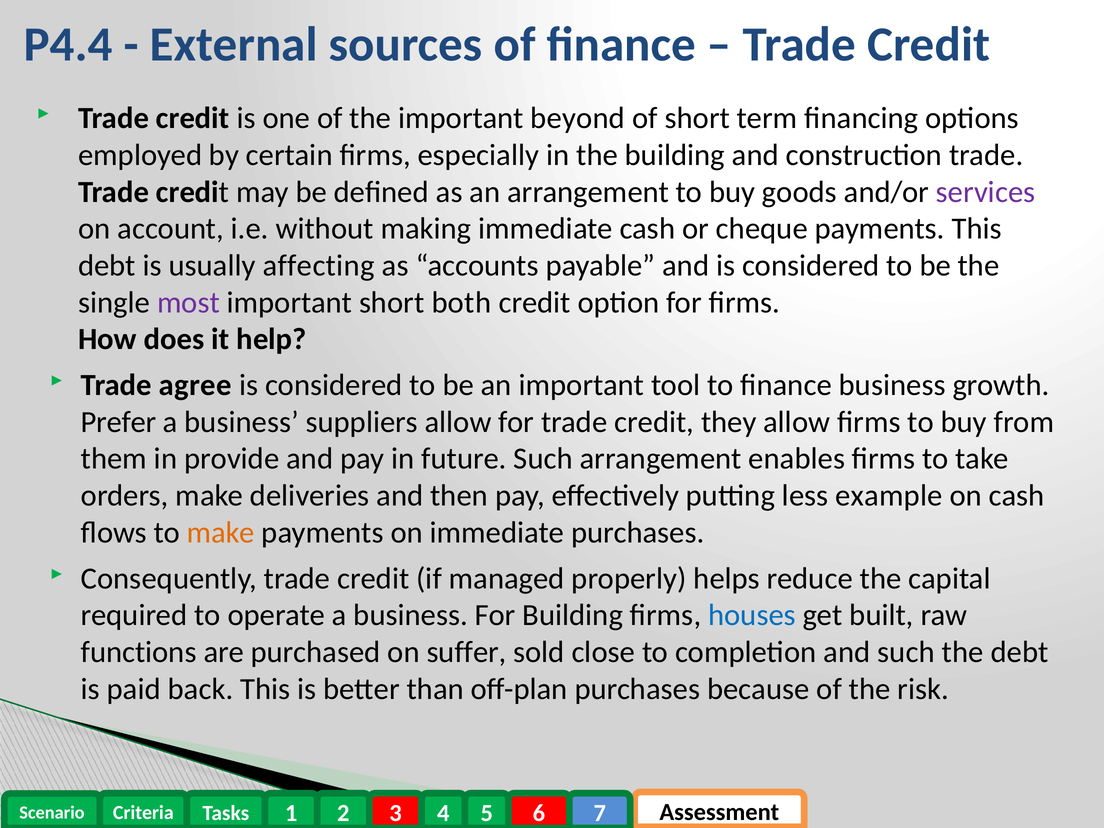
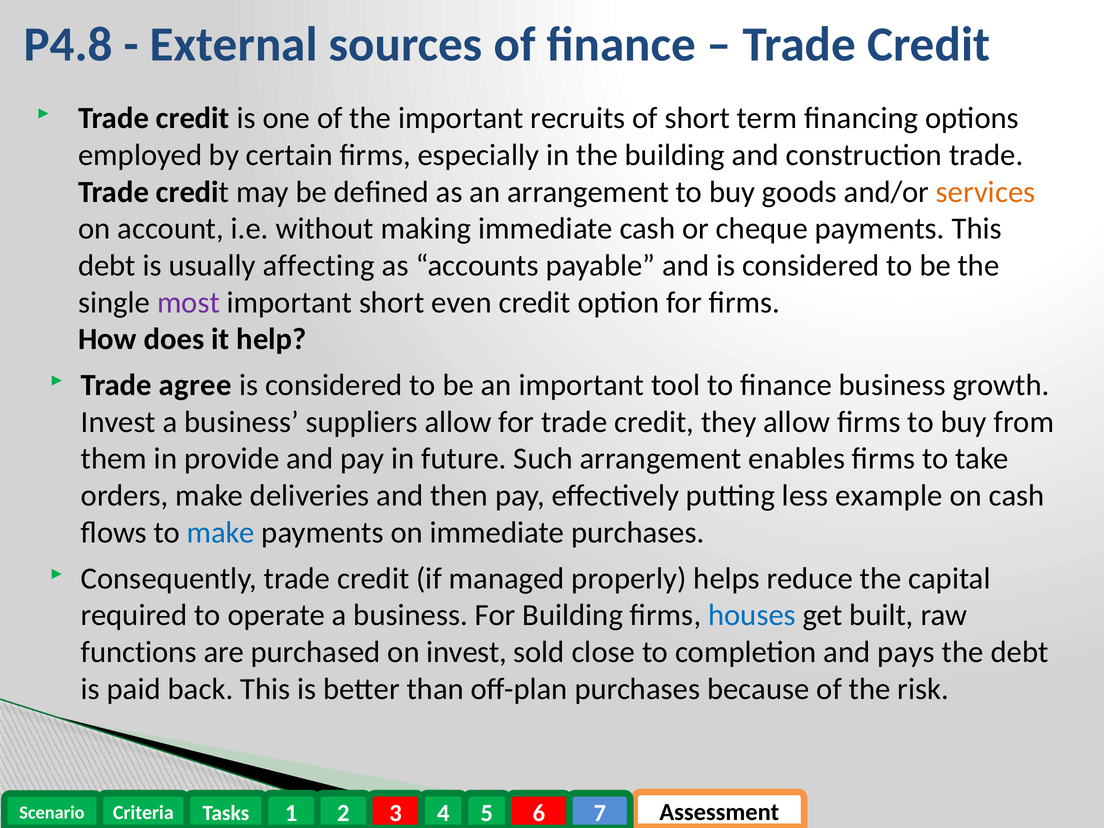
P4.4: P4.4 -> P4.8
beyond: beyond -> recruits
services colour: purple -> orange
both: both -> even
Prefer at (118, 422): Prefer -> Invest
make at (221, 532) colour: orange -> blue
on suffer: suffer -> invest
and such: such -> pays
